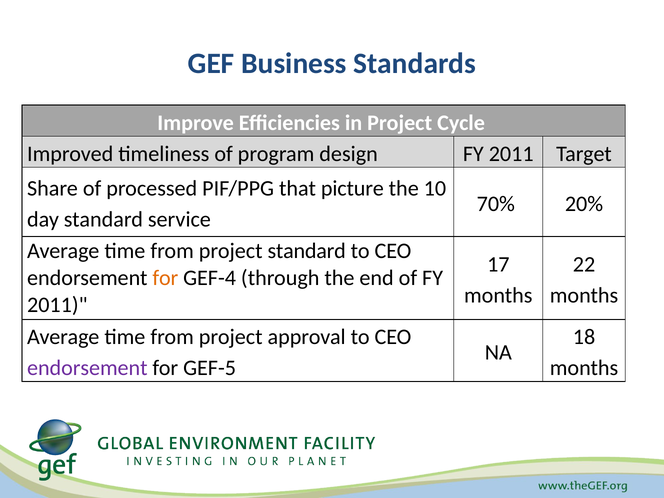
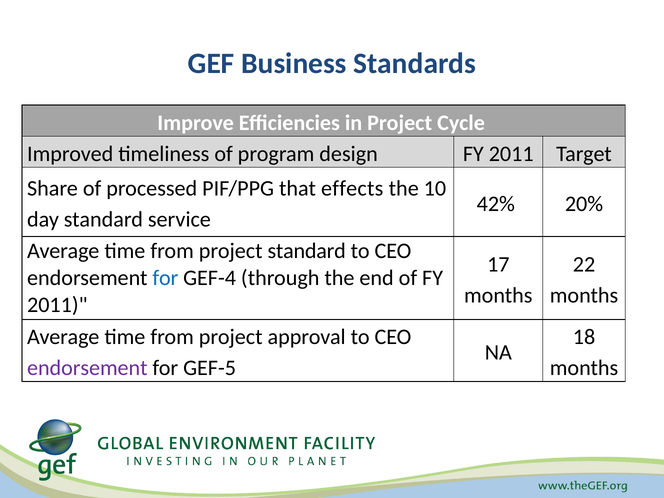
picture: picture -> effects
70%: 70% -> 42%
for at (165, 278) colour: orange -> blue
